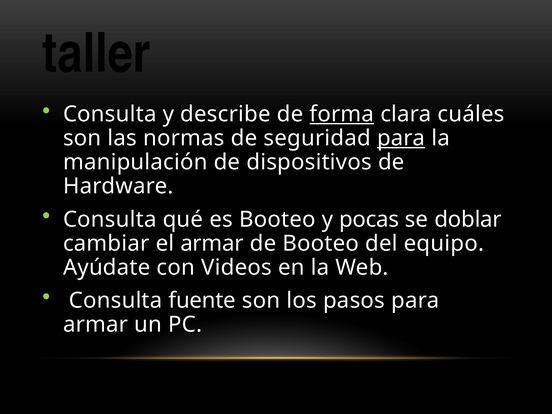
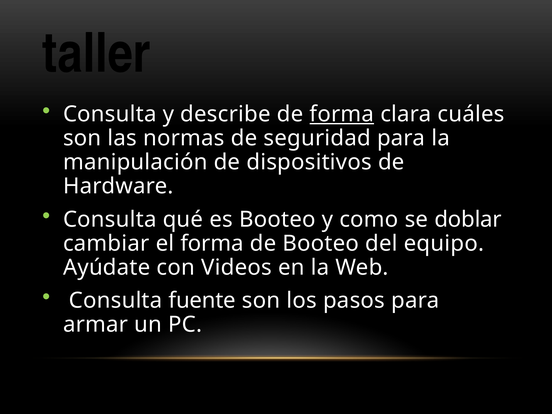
para at (401, 138) underline: present -> none
pocas: pocas -> como
el armar: armar -> forma
